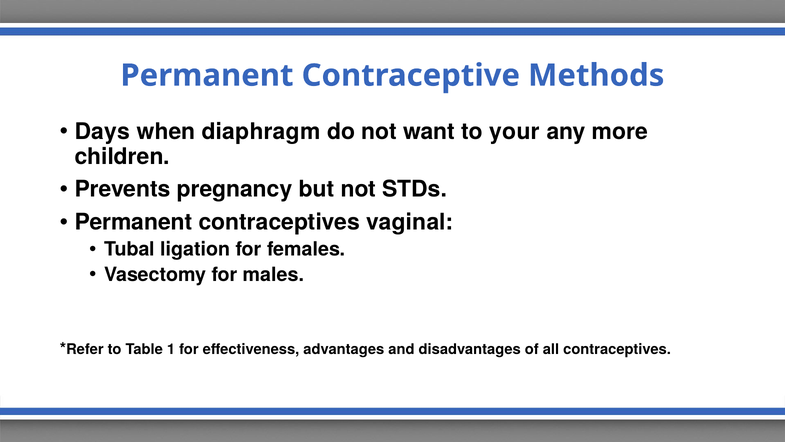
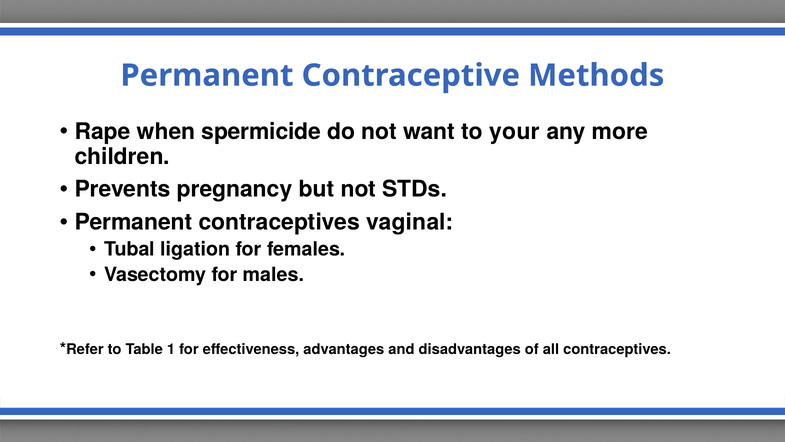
Days: Days -> Rape
diaphragm: diaphragm -> spermicide
